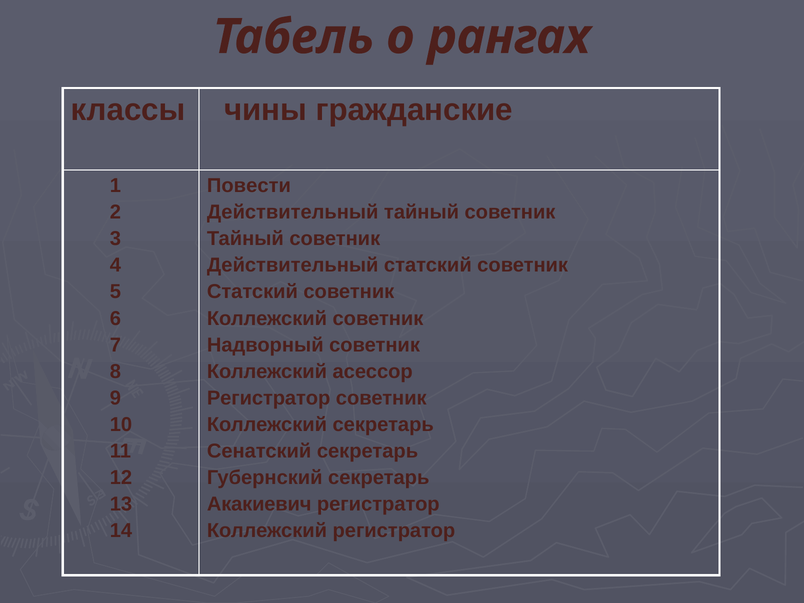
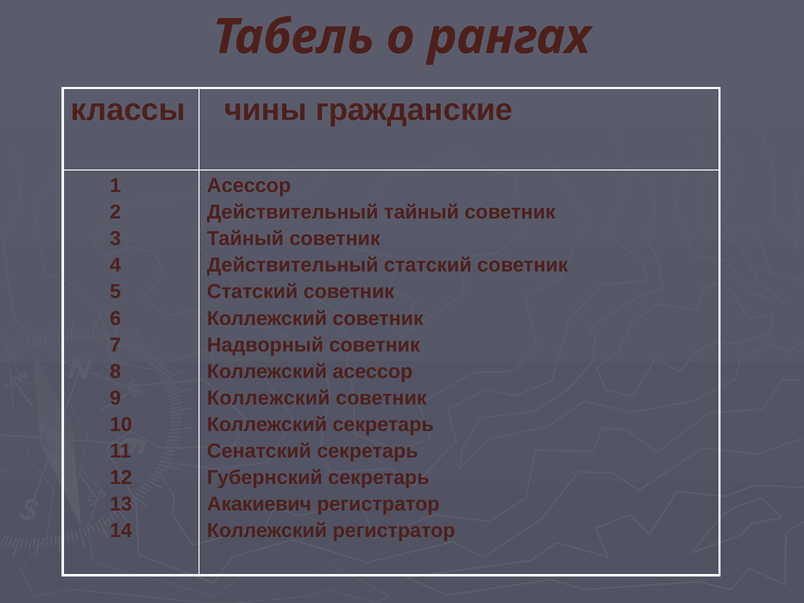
Повести at (249, 186): Повести -> Асессор
Регистратор at (269, 398): Регистратор -> Коллежский
